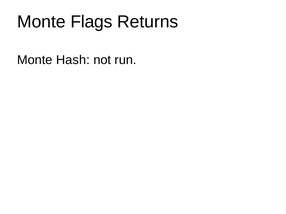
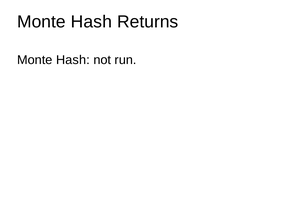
Flags at (91, 22): Flags -> Hash
